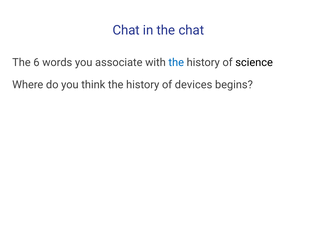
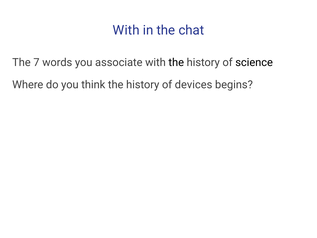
Chat at (126, 30): Chat -> With
6: 6 -> 7
the at (176, 62) colour: blue -> black
